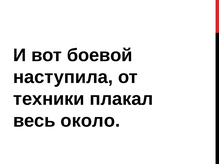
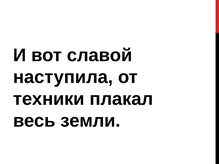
боевой: боевой -> славой
около: около -> земли
